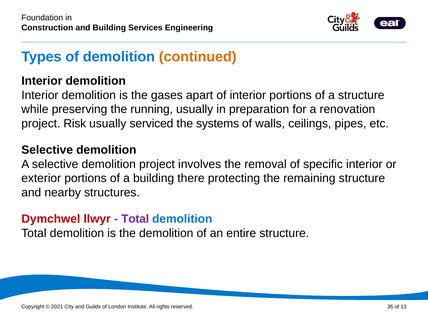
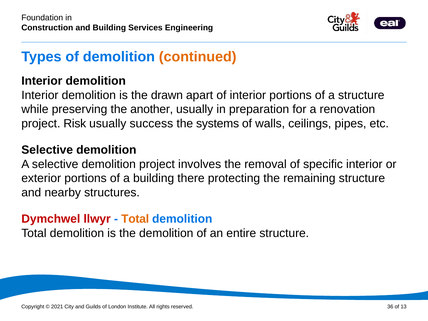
gases: gases -> drawn
running: running -> another
serviced: serviced -> success
Total at (135, 219) colour: purple -> orange
